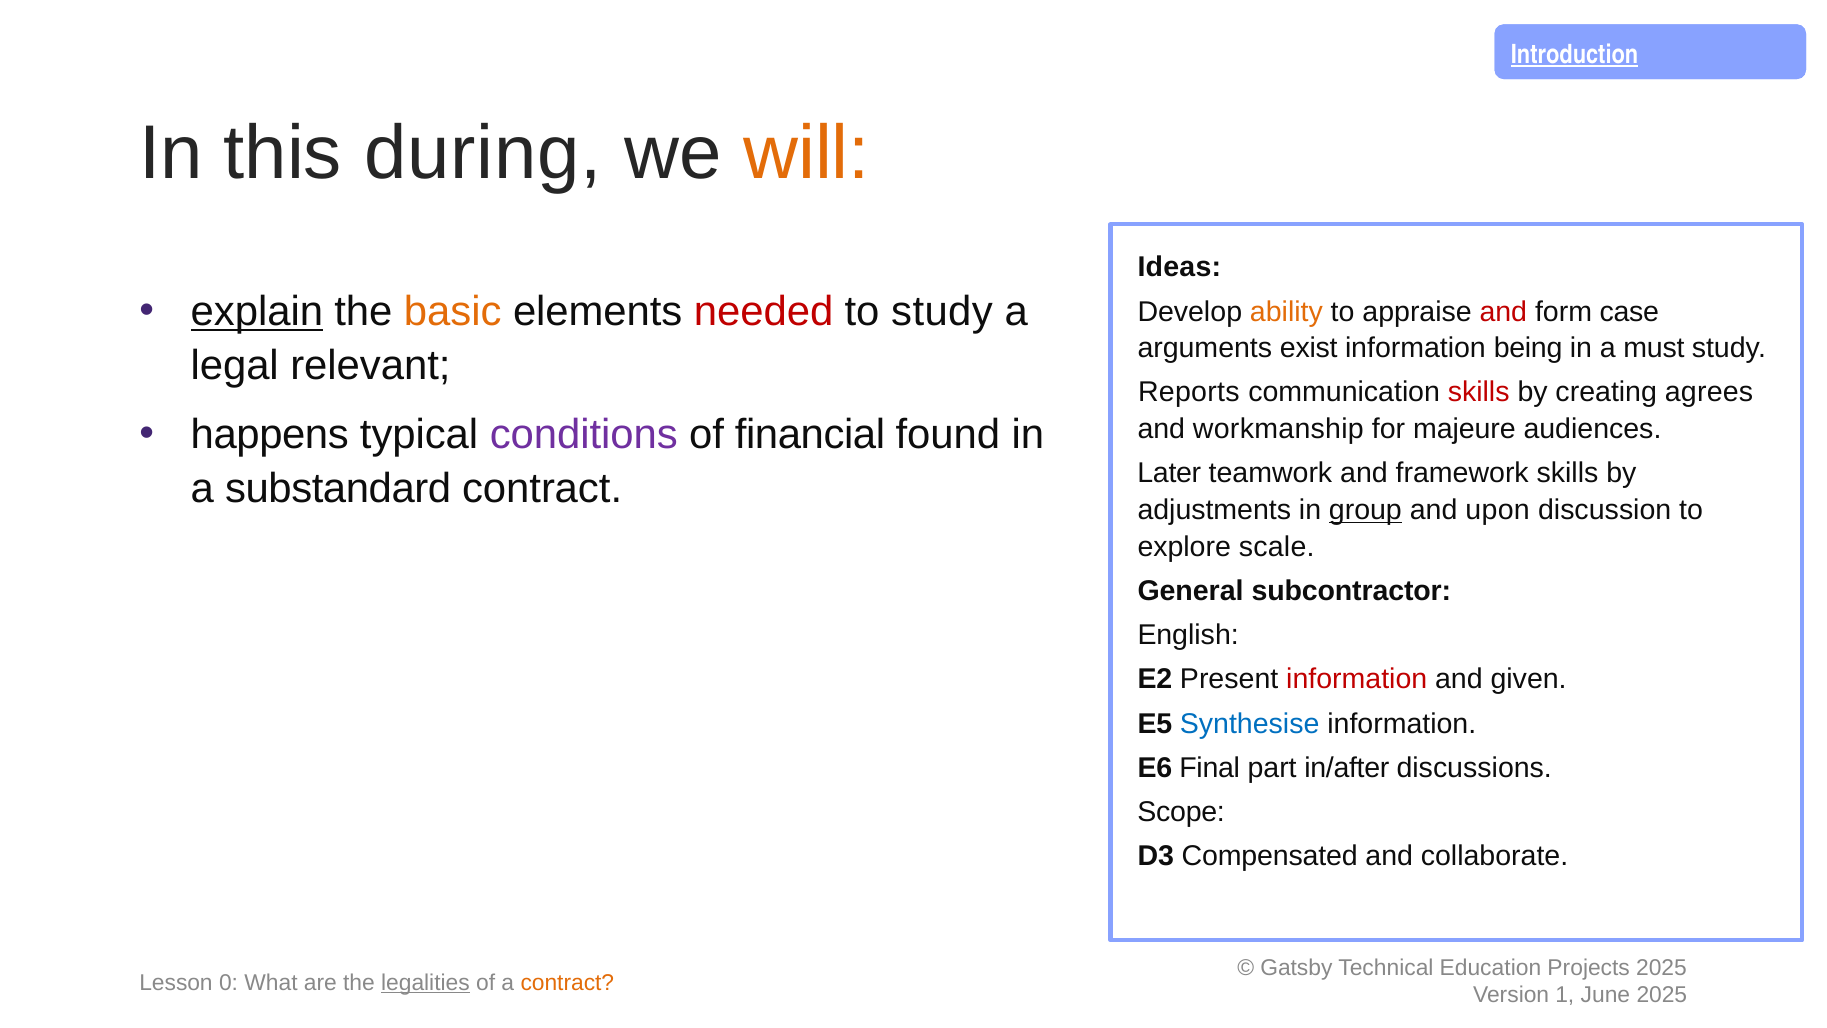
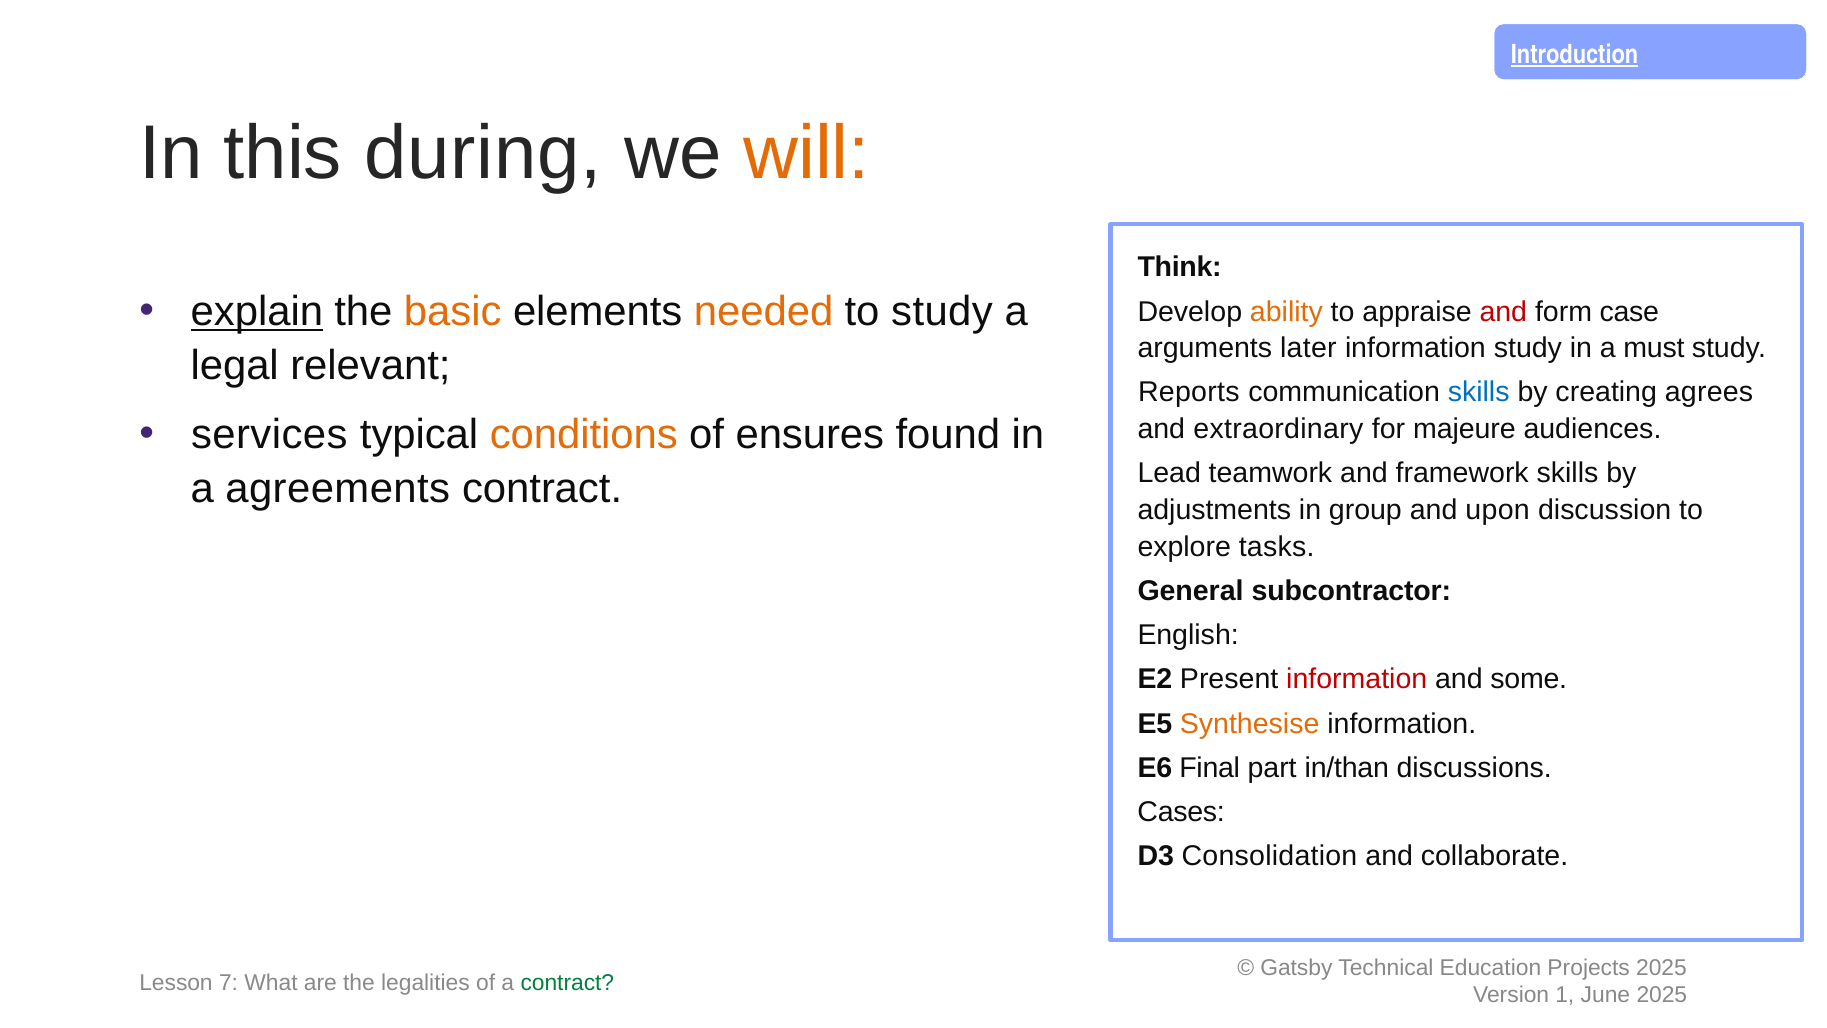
Ideas: Ideas -> Think
needed colour: red -> orange
exist: exist -> later
information being: being -> study
skills at (1479, 392) colour: red -> blue
happens: happens -> services
conditions colour: purple -> orange
financial: financial -> ensures
workmanship: workmanship -> extraordinary
Later: Later -> Lead
substandard: substandard -> agreements
group underline: present -> none
scale: scale -> tasks
given: given -> some
Synthesise colour: blue -> orange
in/after: in/after -> in/than
Scope: Scope -> Cases
Compensated: Compensated -> Consolidation
0: 0 -> 7
legalities underline: present -> none
contract at (567, 982) colour: orange -> green
